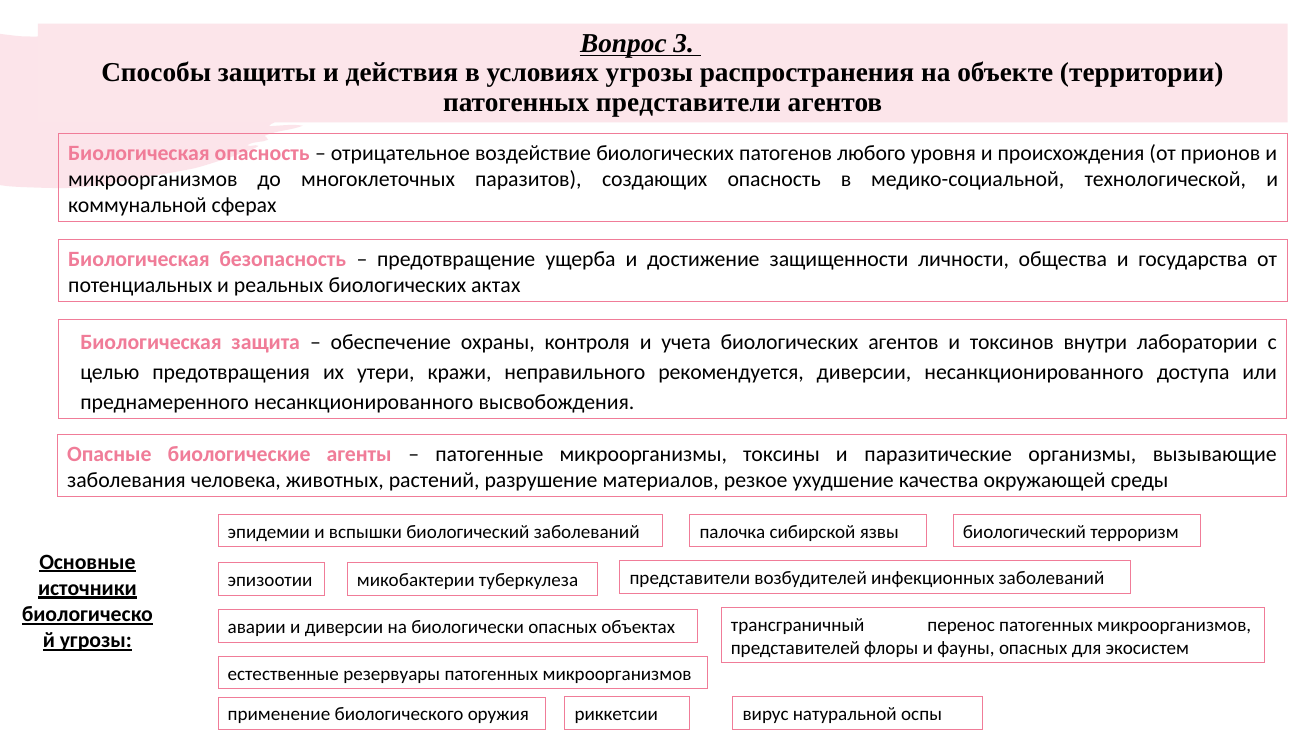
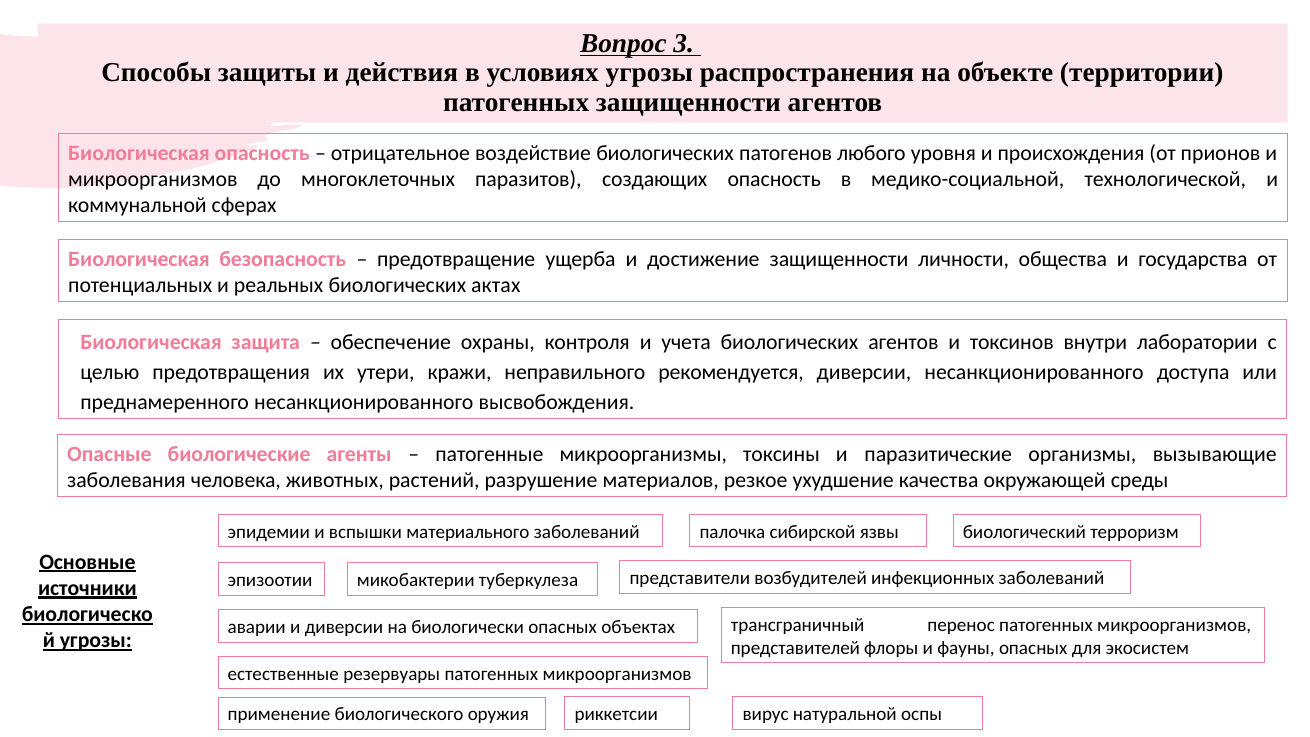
патогенных представители: представители -> защищенности
вспышки биологический: биологический -> материального
